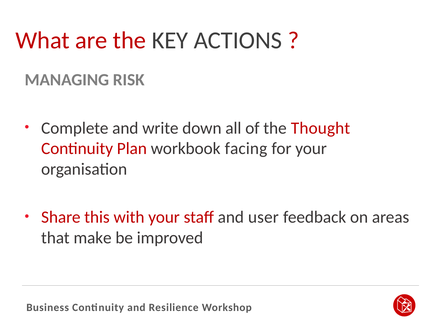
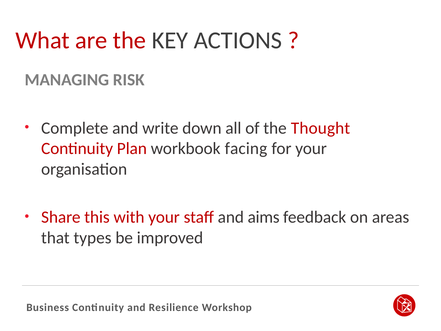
user: user -> aims
make: make -> types
